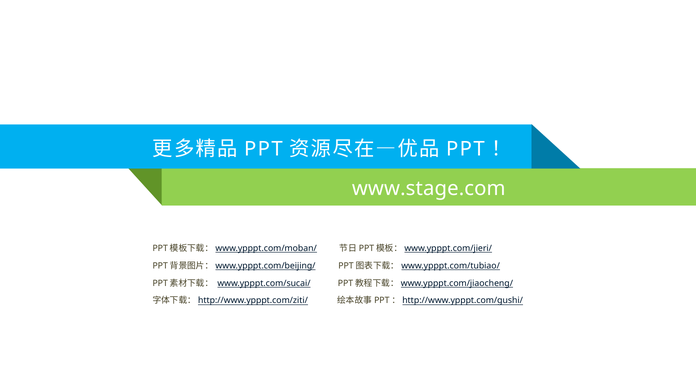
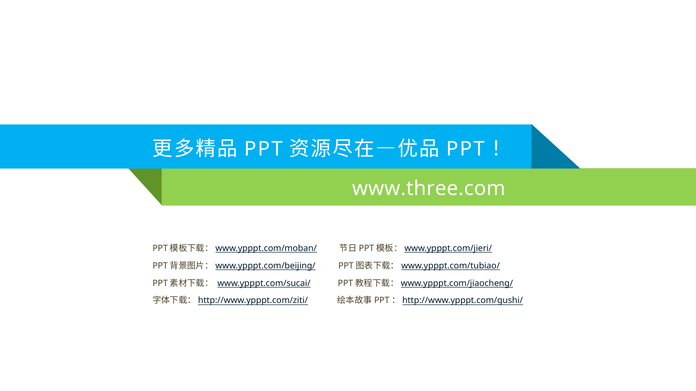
www.stage.com: www.stage.com -> www.three.com
